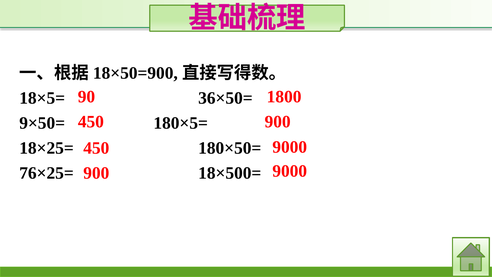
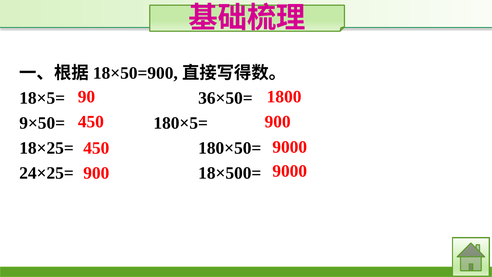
76×25=: 76×25= -> 24×25=
